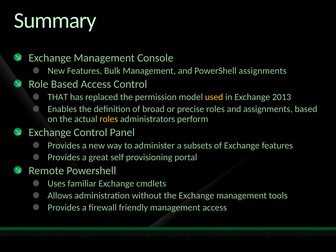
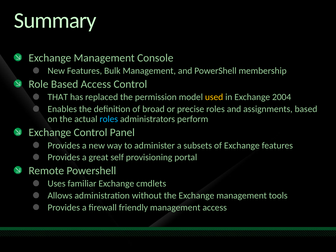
PowerShell assignments: assignments -> membership
2013: 2013 -> 2004
roles at (109, 119) colour: yellow -> light blue
